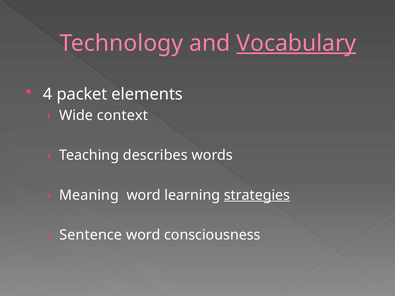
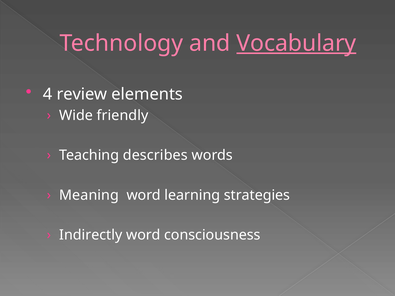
packet: packet -> review
context: context -> friendly
strategies underline: present -> none
Sentence: Sentence -> Indirectly
